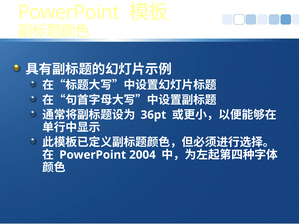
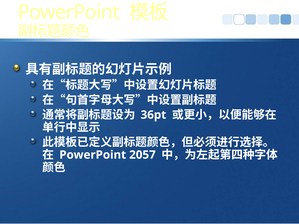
2004: 2004 -> 2057
